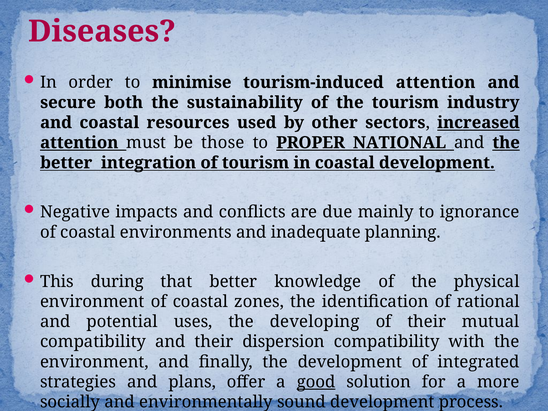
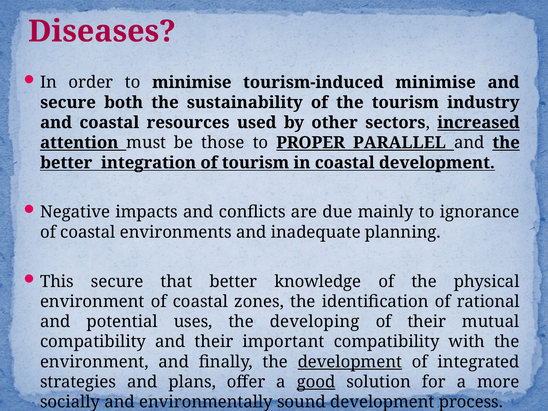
tourism-induced attention: attention -> minimise
NATIONAL: NATIONAL -> PARALLEL
This during: during -> secure
dispersion: dispersion -> important
development at (350, 362) underline: none -> present
